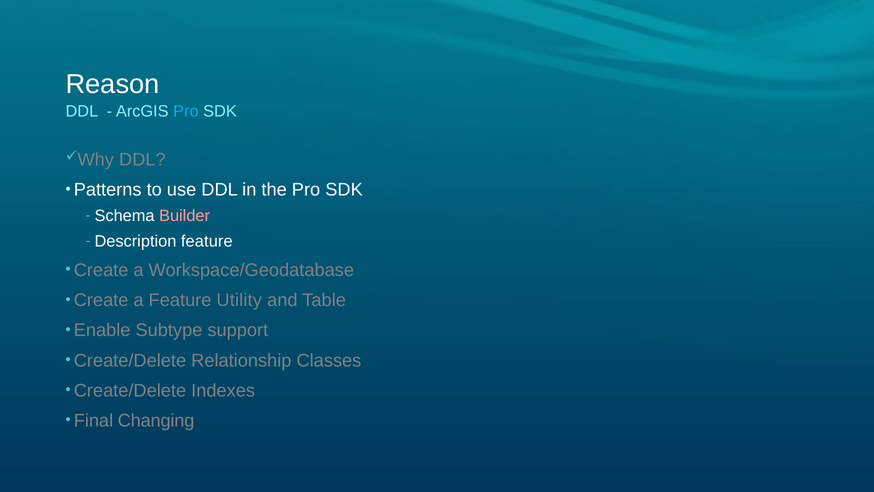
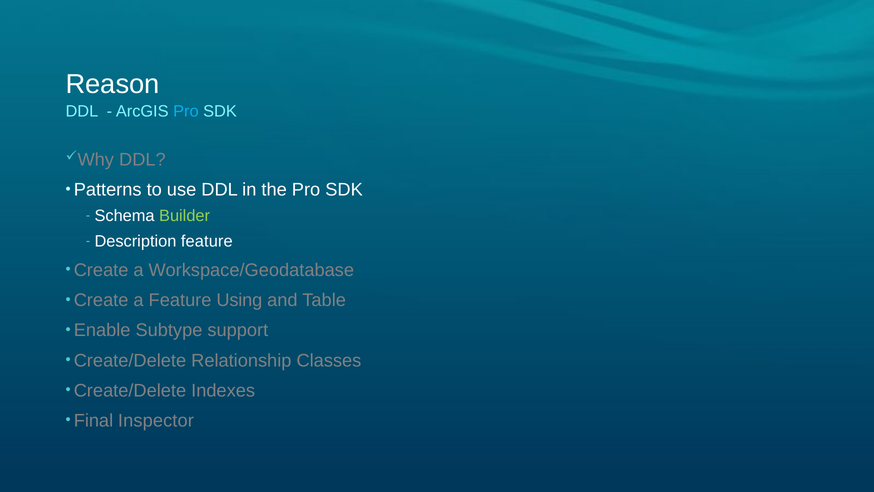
Builder colour: pink -> light green
Utility: Utility -> Using
Changing: Changing -> Inspector
